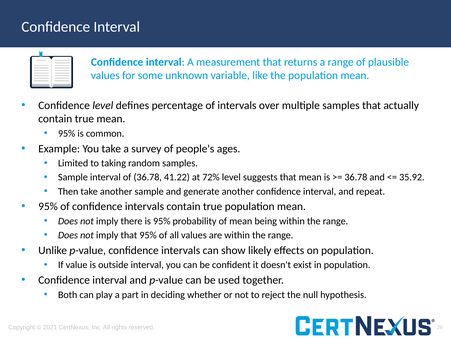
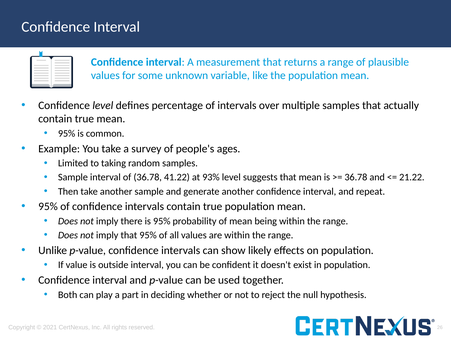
72%: 72% -> 93%
35.92: 35.92 -> 21.22
